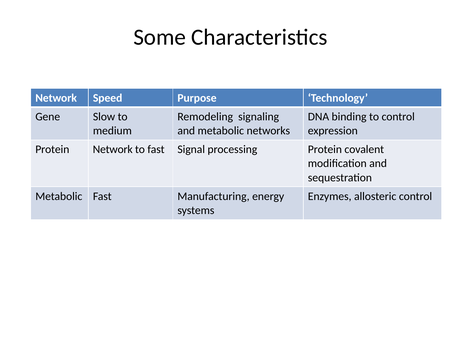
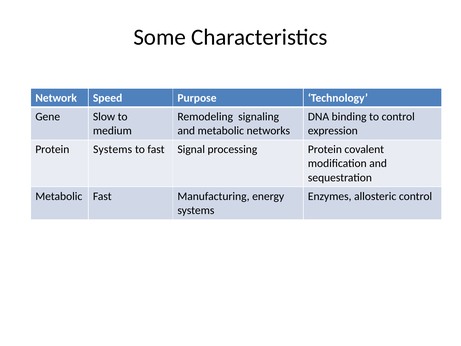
Protein Network: Network -> Systems
